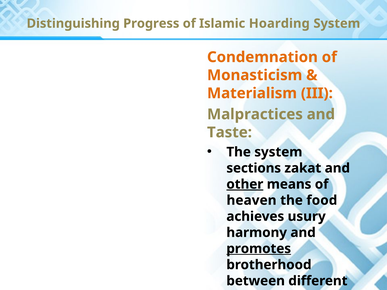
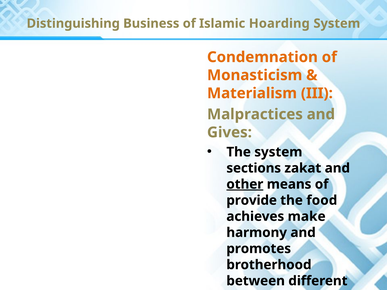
Progress: Progress -> Business
Taste: Taste -> Gives
heaven: heaven -> provide
usury: usury -> make
promotes underline: present -> none
